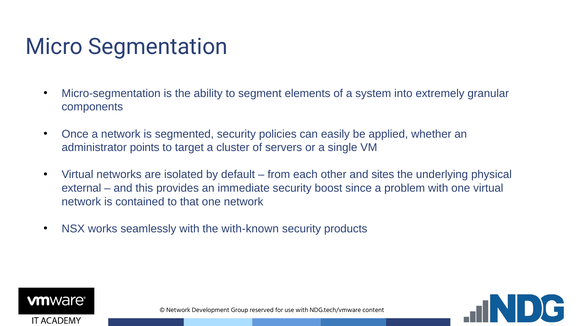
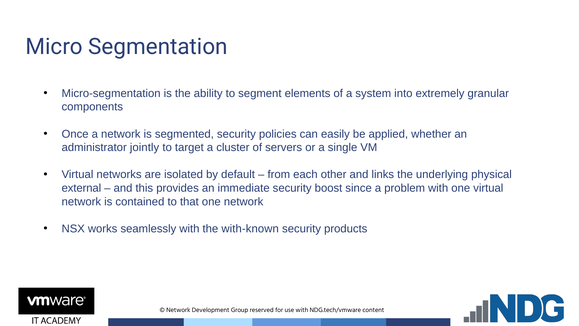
points: points -> jointly
sites: sites -> links
